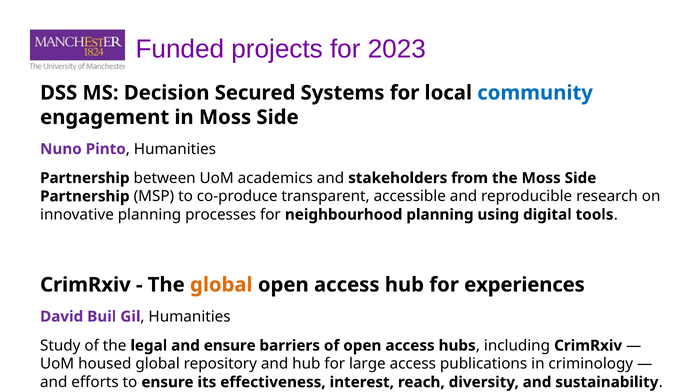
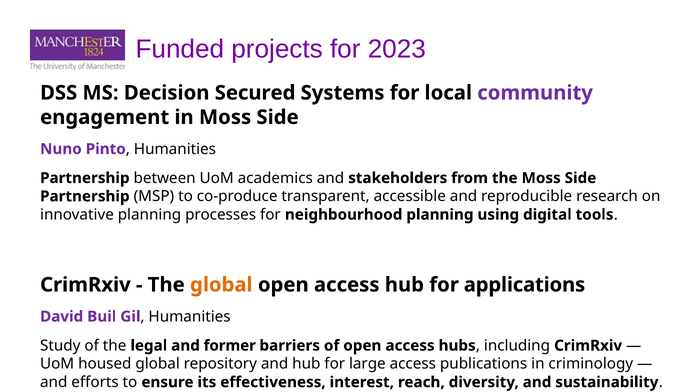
community colour: blue -> purple
experiences: experiences -> applications
and ensure: ensure -> former
